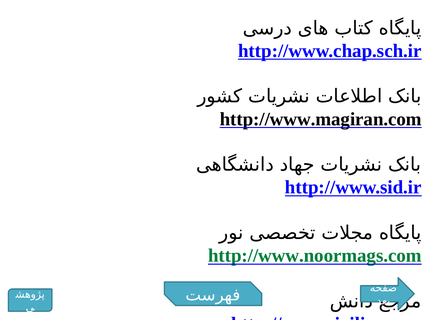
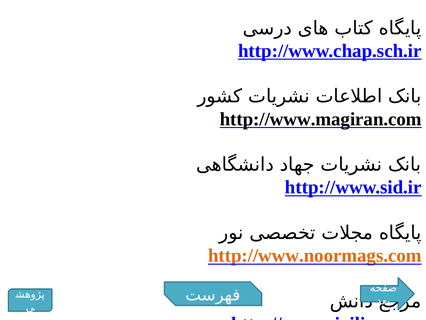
http://www.noormags.com colour: green -> orange
